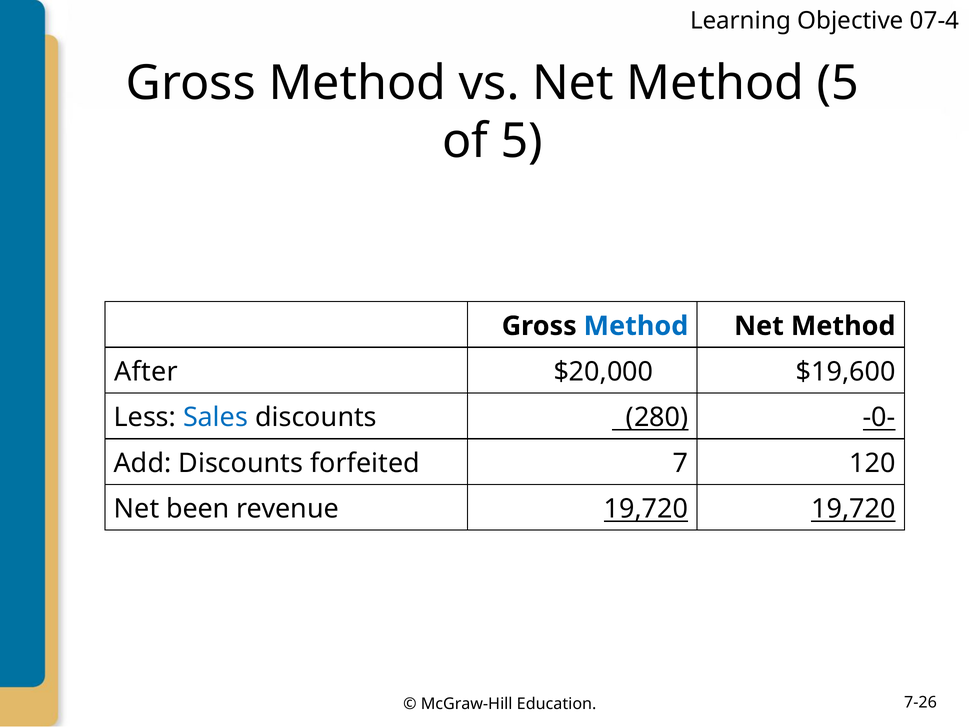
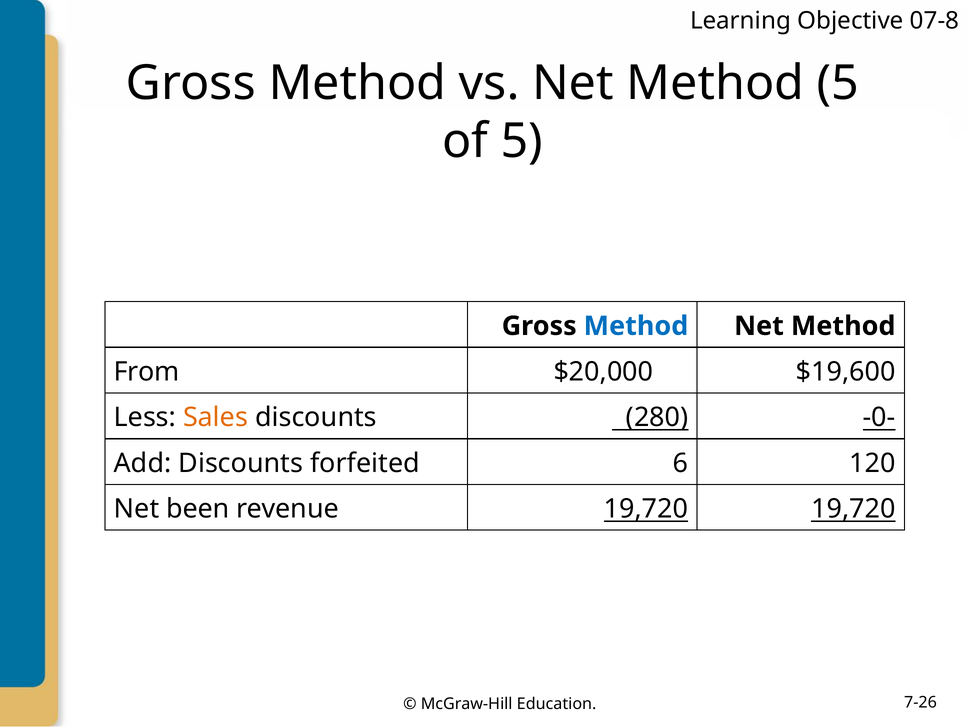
07-4: 07-4 -> 07-8
After: After -> From
Sales colour: blue -> orange
7: 7 -> 6
